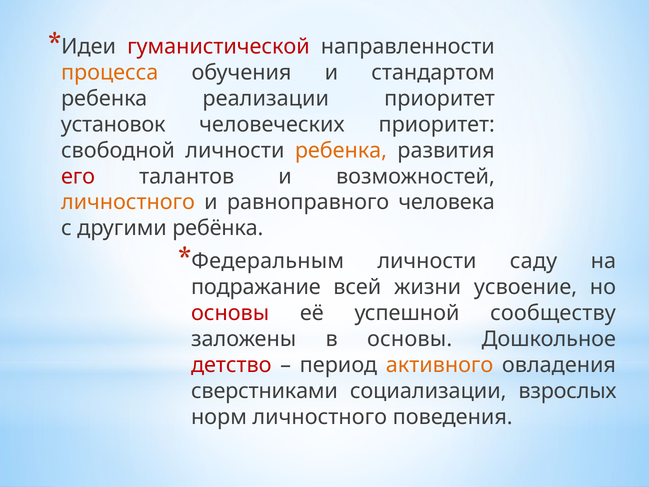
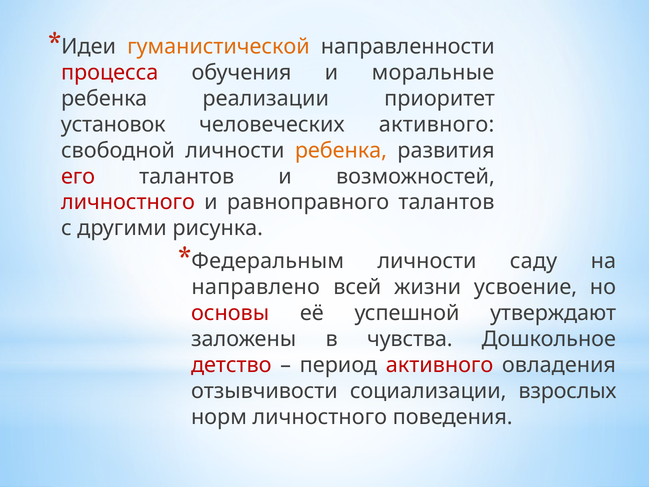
гуманистической colour: red -> orange
процесса colour: orange -> red
стандартом: стандартом -> моральные
человеческих приоритет: приоритет -> активного
личностного at (128, 202) colour: orange -> red
равноправного человека: человека -> талантов
ребёнка: ребёнка -> рисунка
подражание: подражание -> направлено
сообществу: сообществу -> утверждают
в основы: основы -> чувства
активного at (440, 365) colour: orange -> red
сверстниками: сверстниками -> отзывчивости
